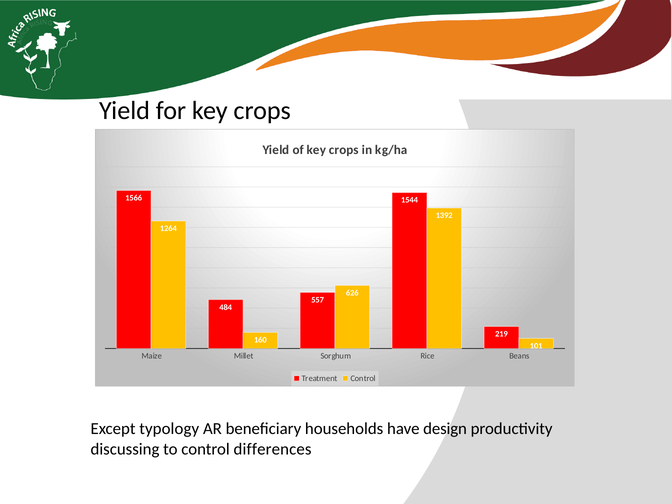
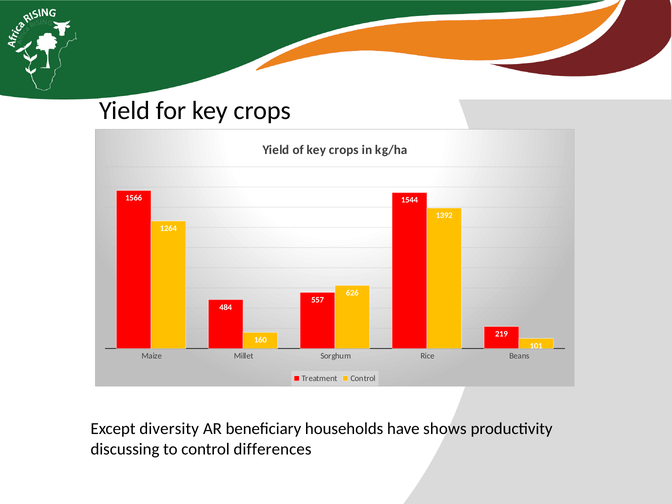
typology: typology -> diversity
design: design -> shows
